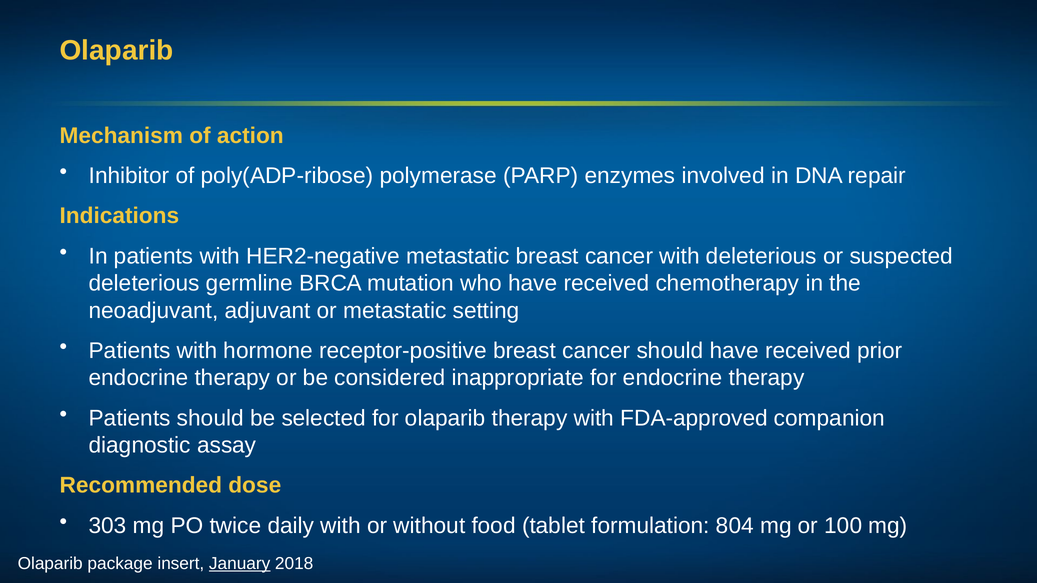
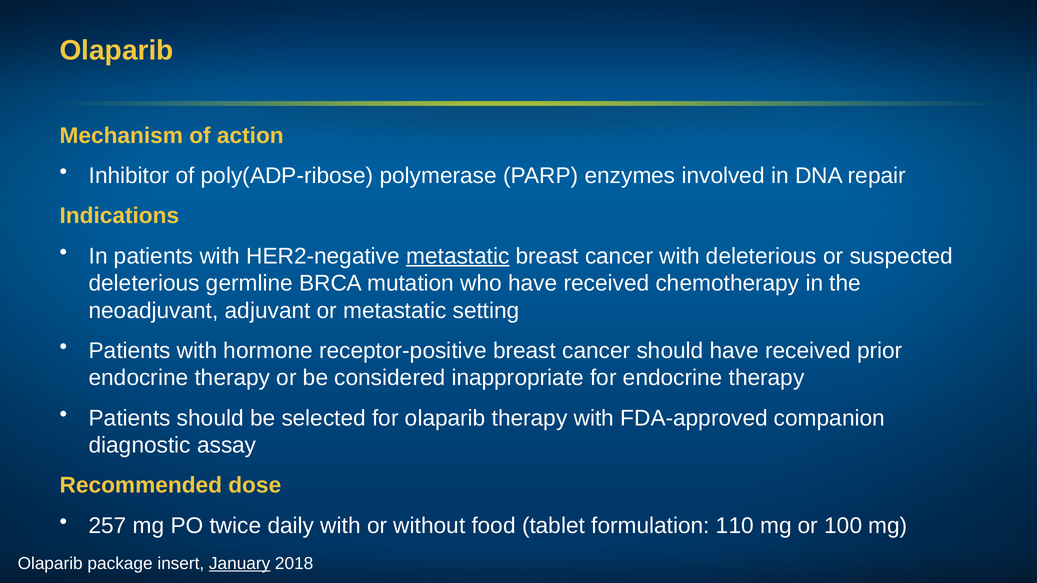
metastatic at (458, 256) underline: none -> present
303: 303 -> 257
804: 804 -> 110
